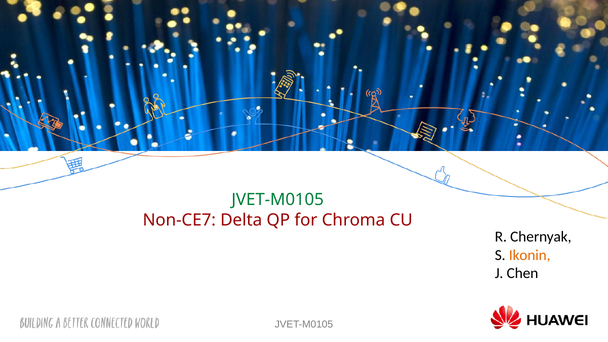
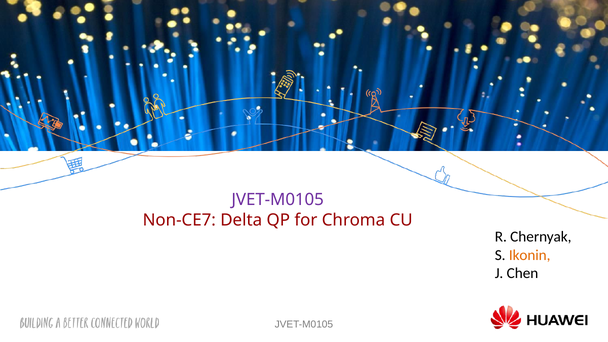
JVET-M0105 at (278, 200) colour: green -> purple
